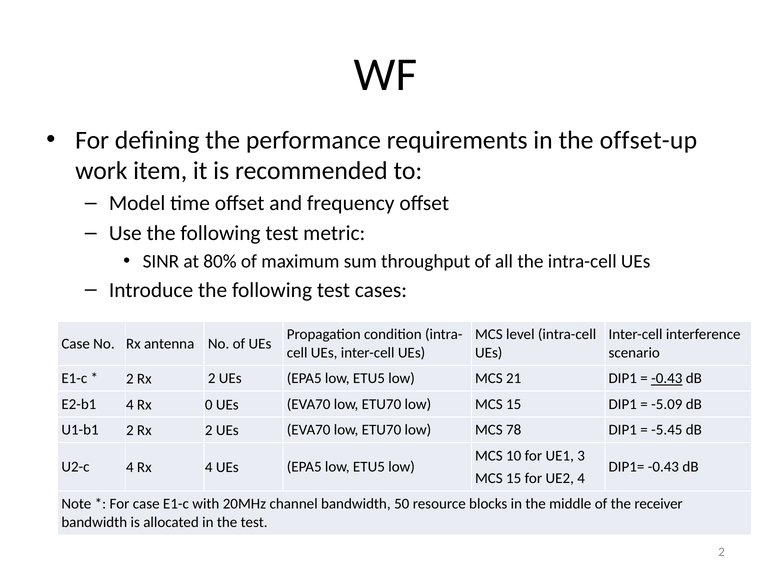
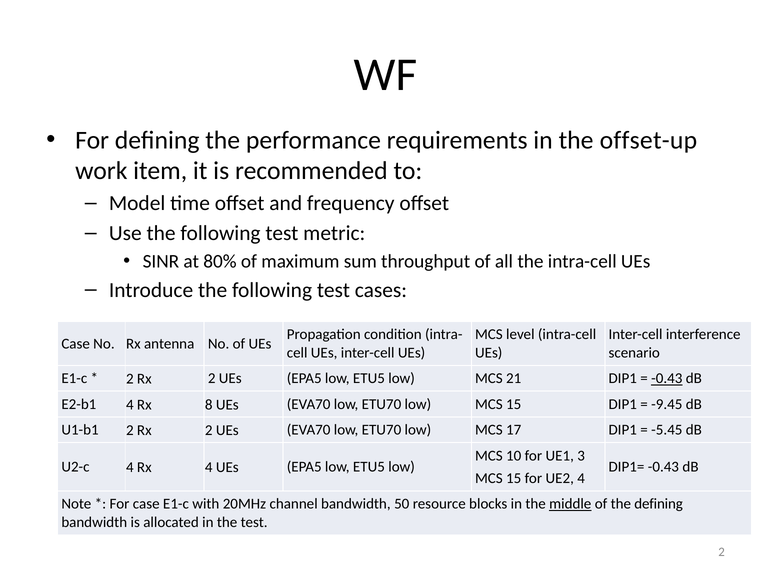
0: 0 -> 8
-5.09: -5.09 -> -9.45
78: 78 -> 17
middle underline: none -> present
the receiver: receiver -> defining
